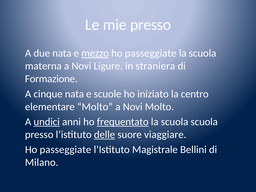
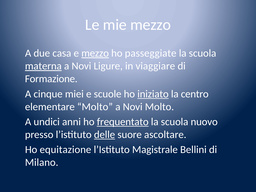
mie presso: presso -> mezzo
due nata: nata -> casa
materna underline: none -> present
straniera: straniera -> viaggiare
cinque nata: nata -> miei
iniziato underline: none -> present
undici underline: present -> none
scuola scuola: scuola -> nuovo
viaggiare: viaggiare -> ascoltare
passeggiate at (65, 150): passeggiate -> equitazione
